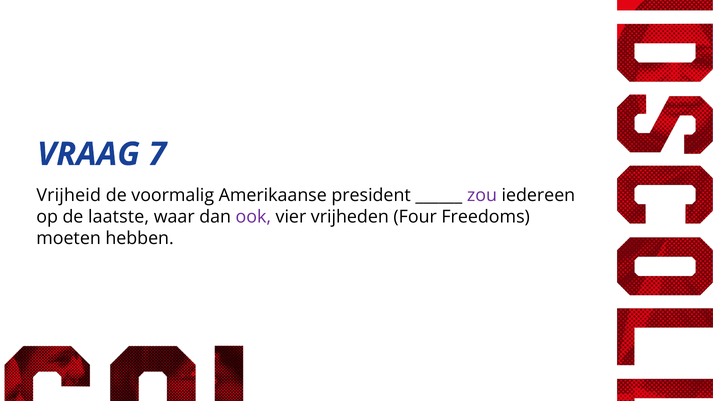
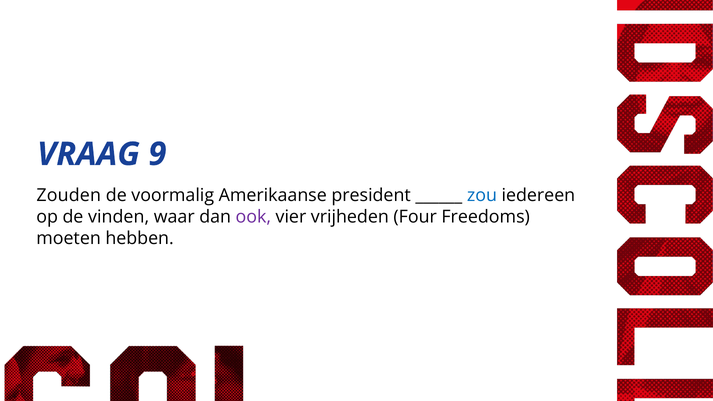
7: 7 -> 9
Vrijheid: Vrijheid -> Zouden
zou colour: purple -> blue
laatste: laatste -> vinden
